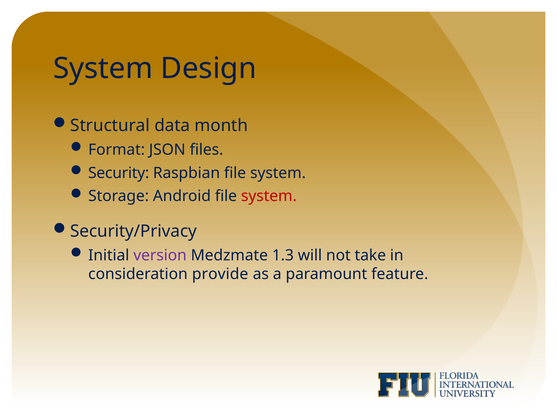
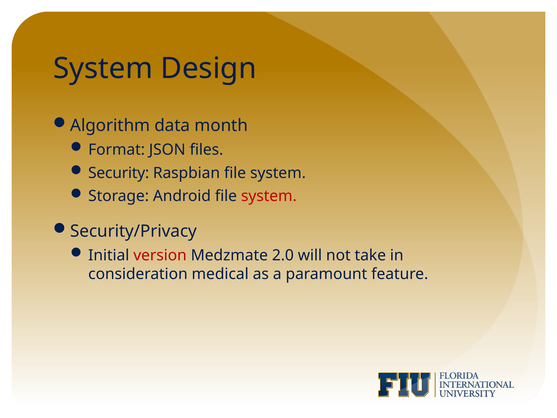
Structural: Structural -> Algorithm
version colour: purple -> red
1.3: 1.3 -> 2.0
provide: provide -> medical
